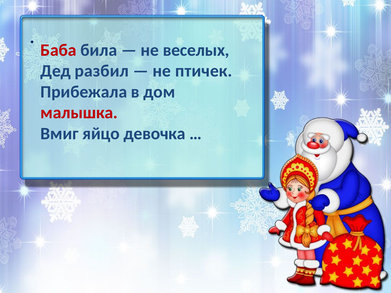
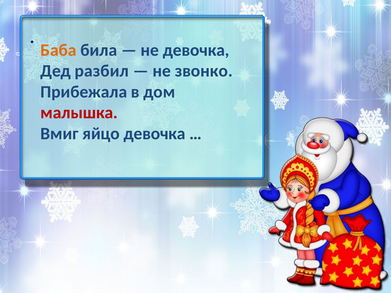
Баба colour: red -> orange
не веселых: веселых -> девочка
птичек: птичек -> звонко
